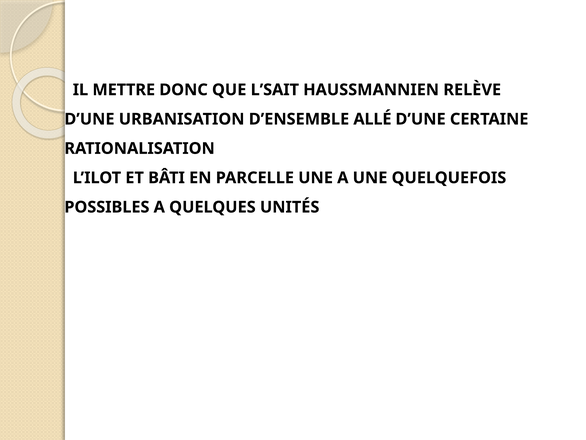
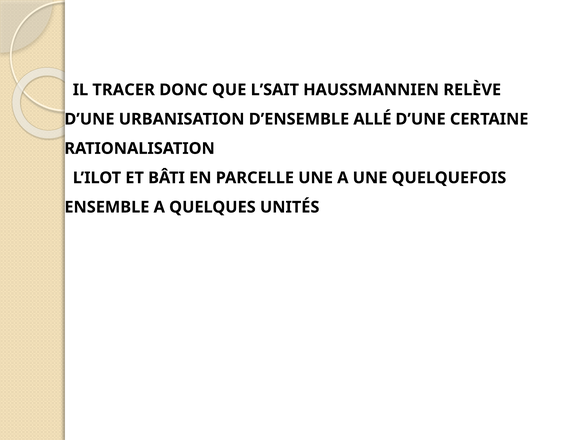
METTRE: METTRE -> TRACER
POSSIBLES: POSSIBLES -> ENSEMBLE
